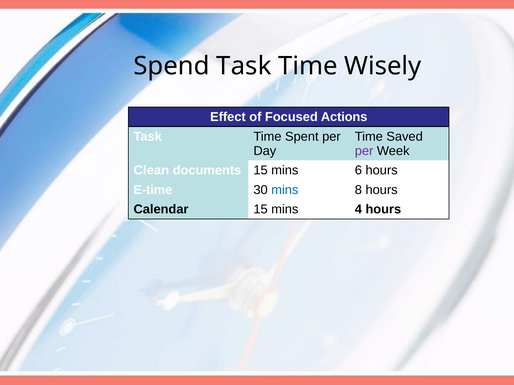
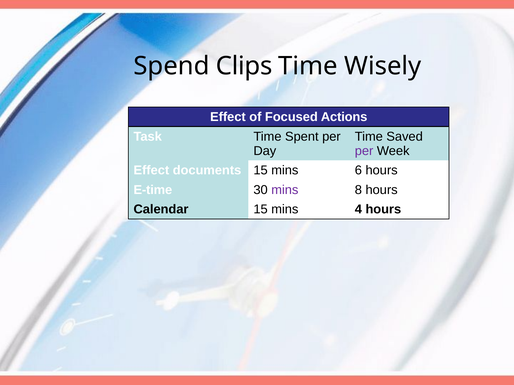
Spend Task: Task -> Clips
Clean at (151, 171): Clean -> Effect
mins at (285, 190) colour: blue -> purple
